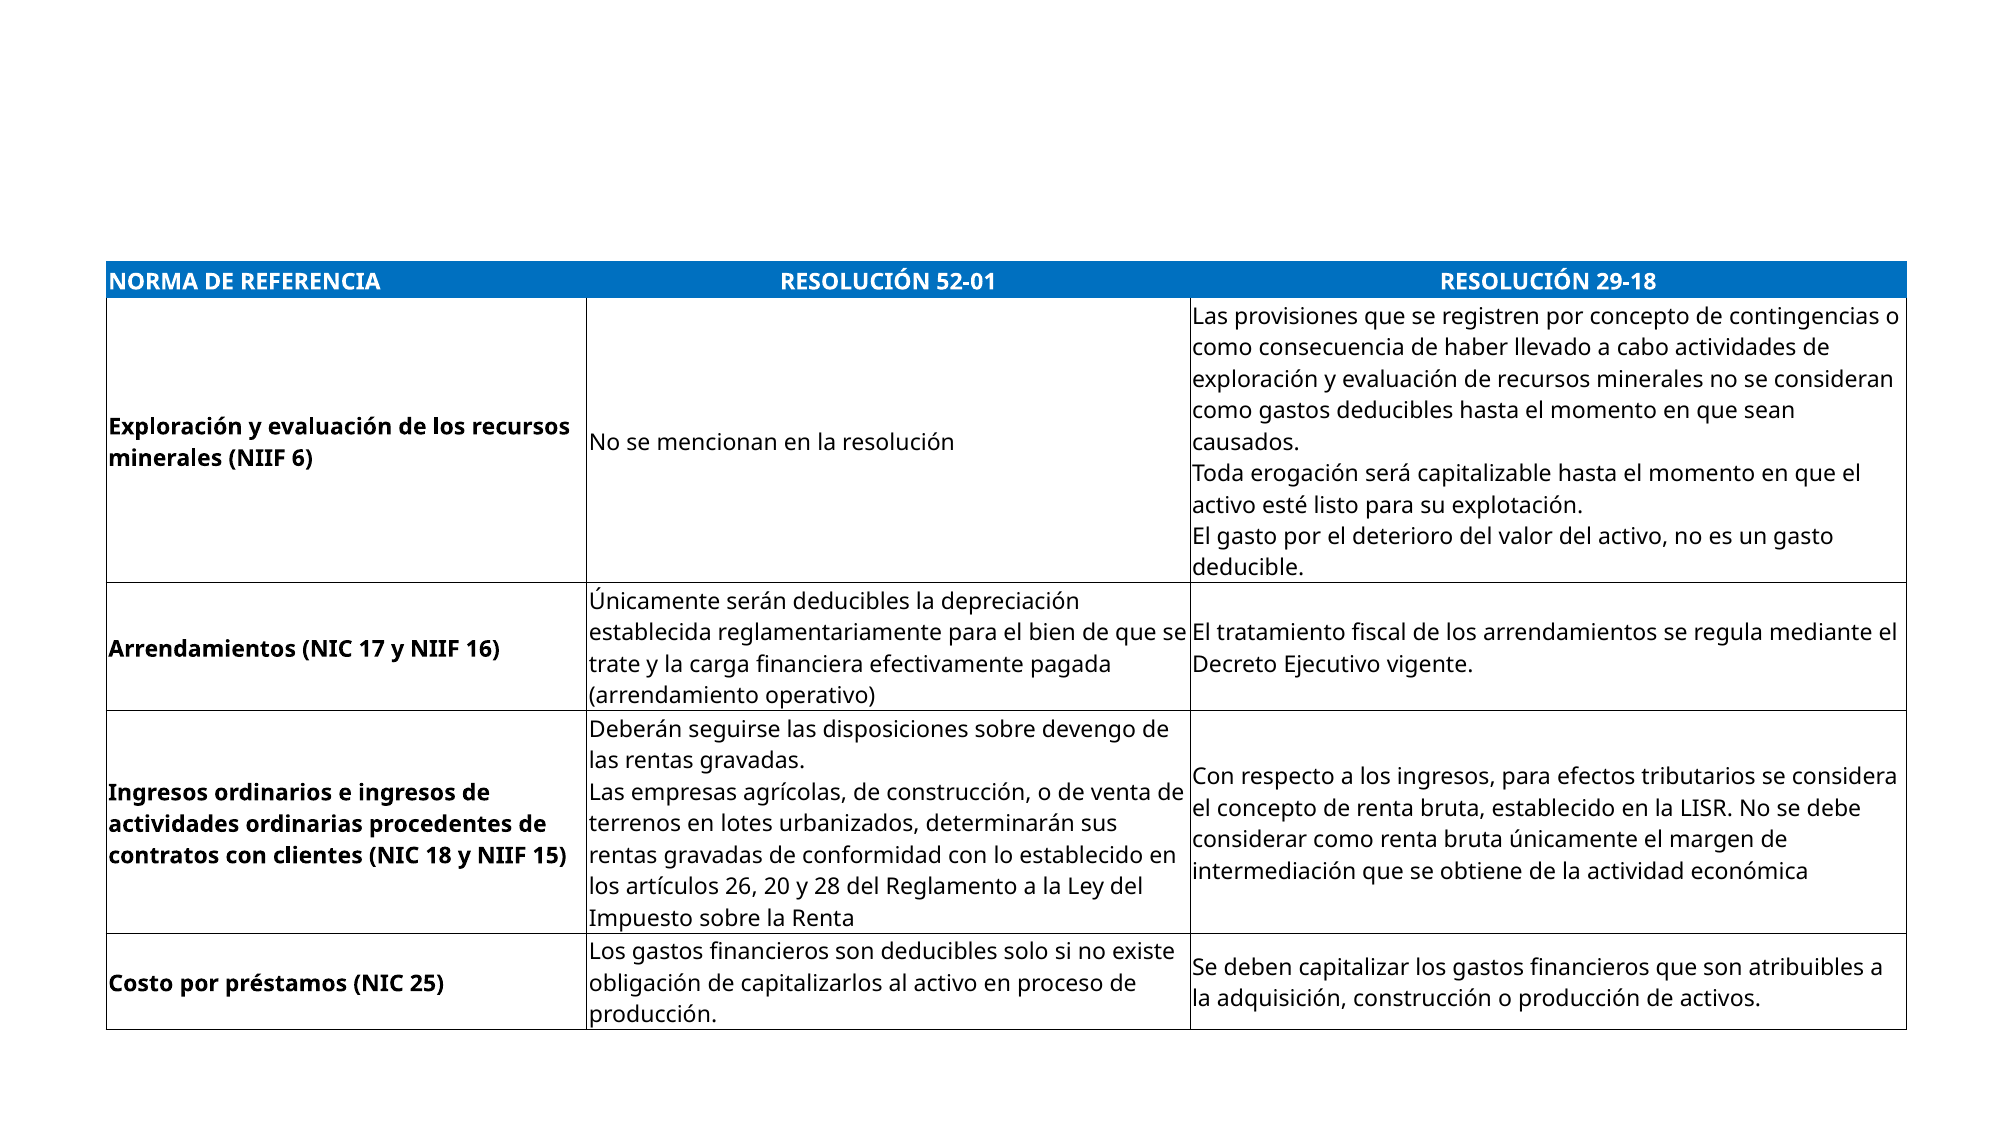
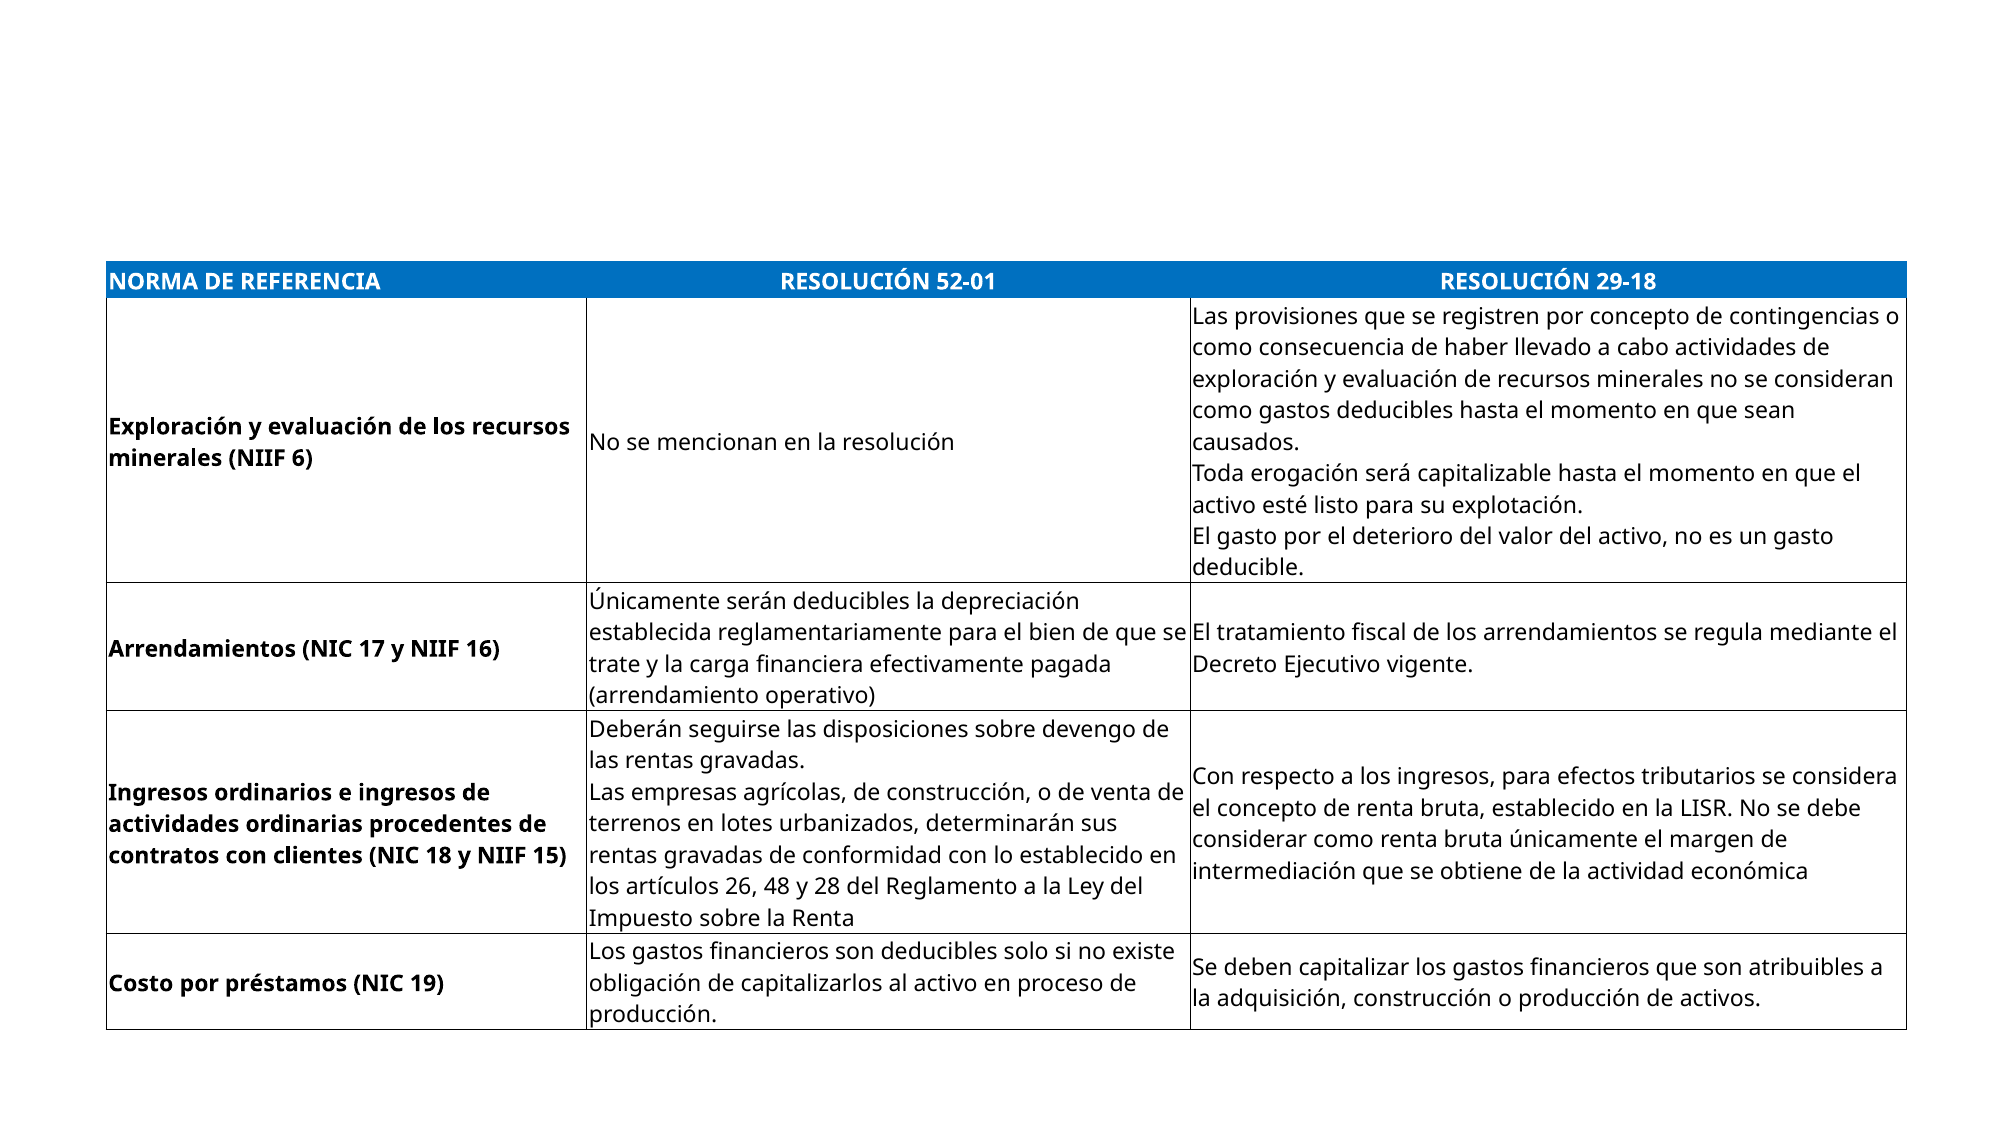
20: 20 -> 48
25: 25 -> 19
